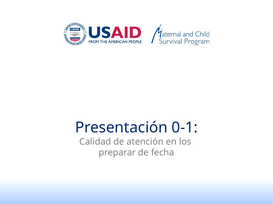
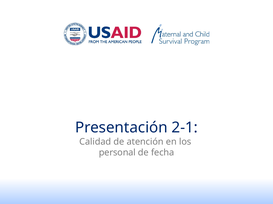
0-1: 0-1 -> 2-1
preparar: preparar -> personal
